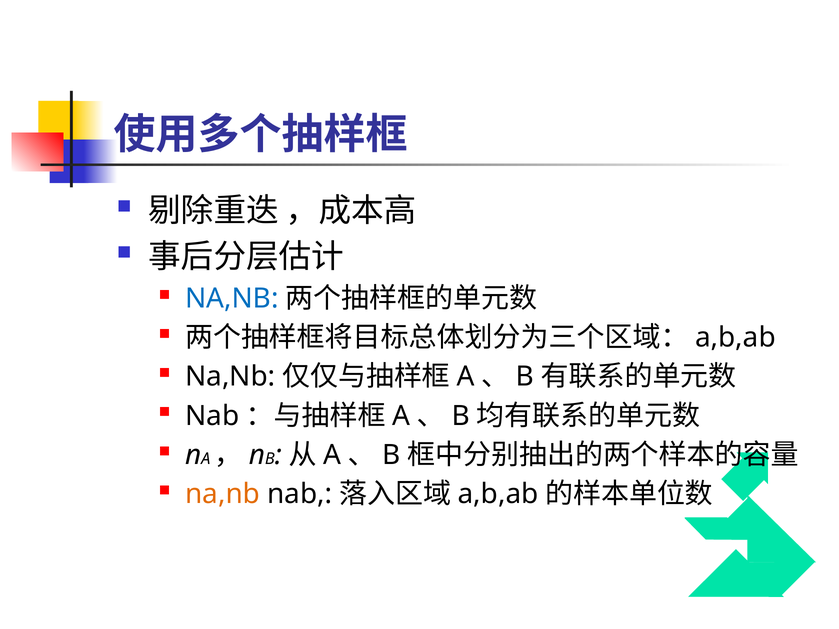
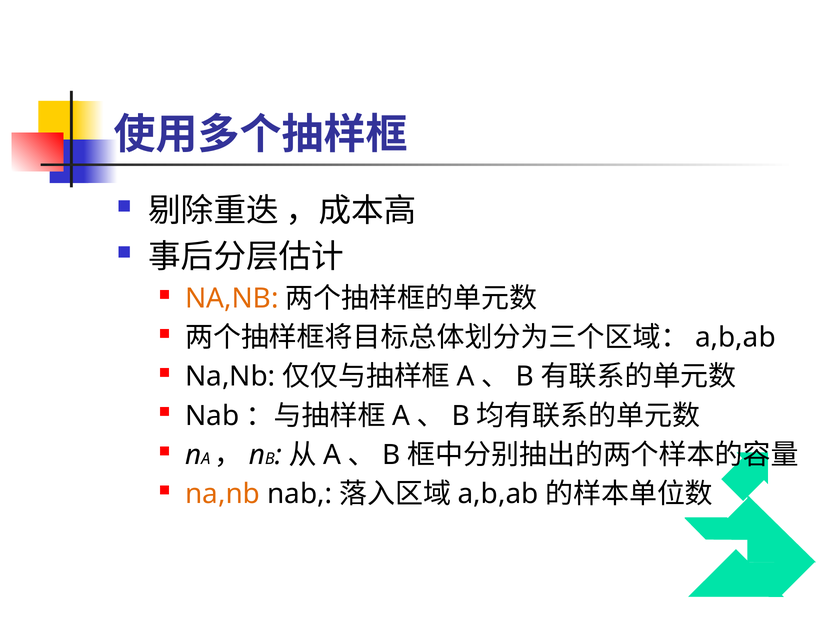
NA,NB at (232, 299) colour: blue -> orange
